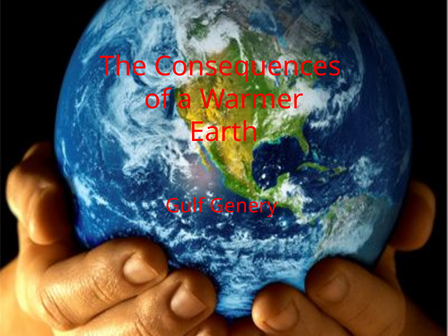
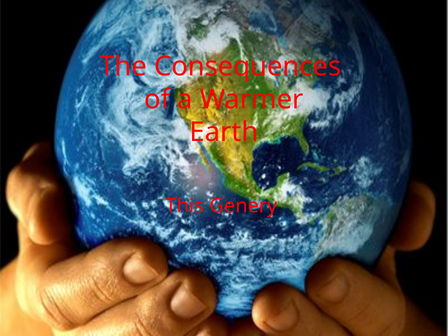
Gulf: Gulf -> This
